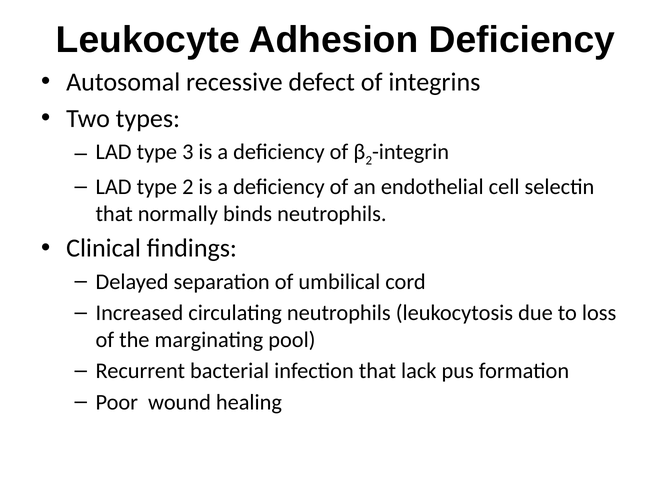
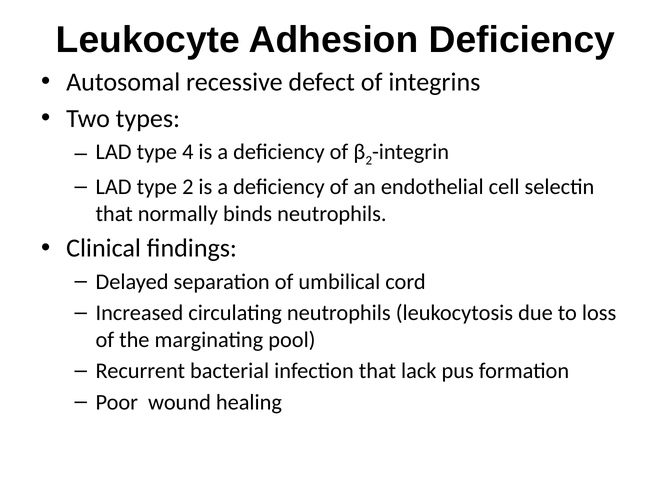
3: 3 -> 4
